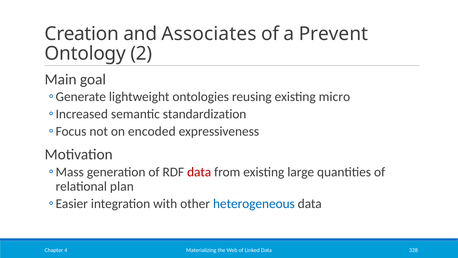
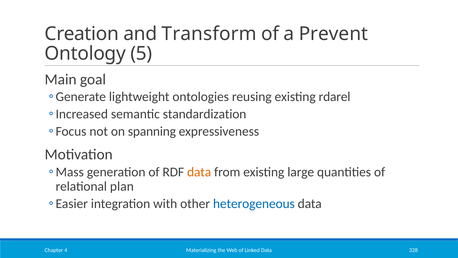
Associates: Associates -> Transform
2: 2 -> 5
micro: micro -> rdarel
encoded: encoded -> spanning
data at (199, 172) colour: red -> orange
